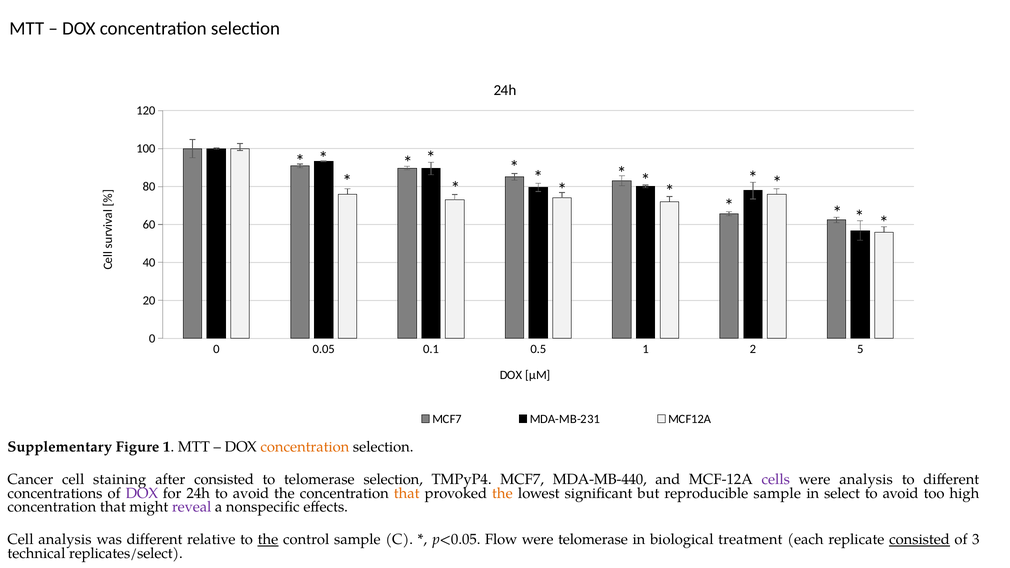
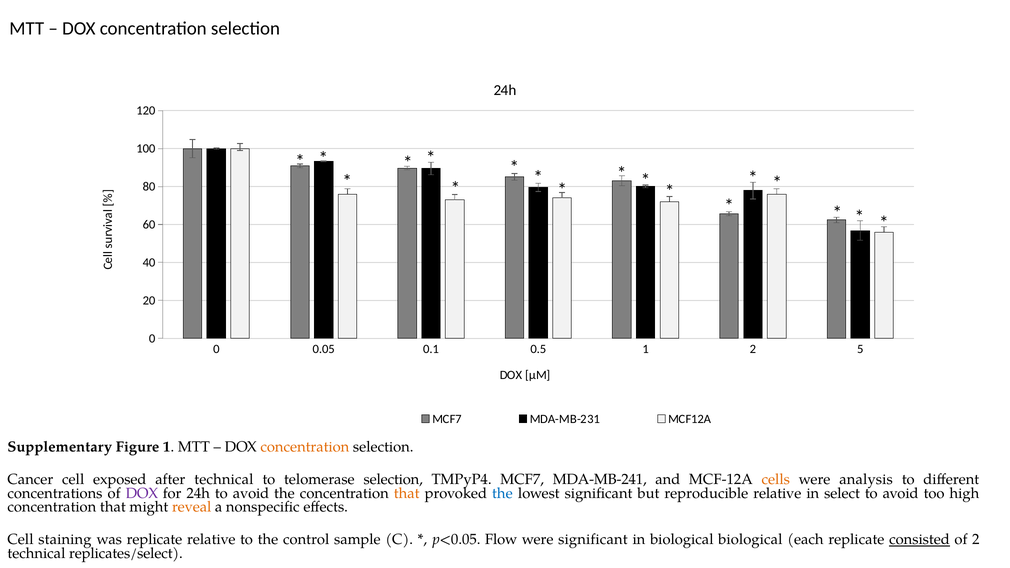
staining: staining -> exposed
after consisted: consisted -> technical
MDA-MB-440: MDA-MB-440 -> MDA-MB-241
cells colour: purple -> orange
the at (502, 493) colour: orange -> blue
reproducible sample: sample -> relative
reveal colour: purple -> orange
Cell analysis: analysis -> staining
was different: different -> replicate
the at (268, 540) underline: present -> none
were telomerase: telomerase -> significant
biological treatment: treatment -> biological
of 3: 3 -> 2
